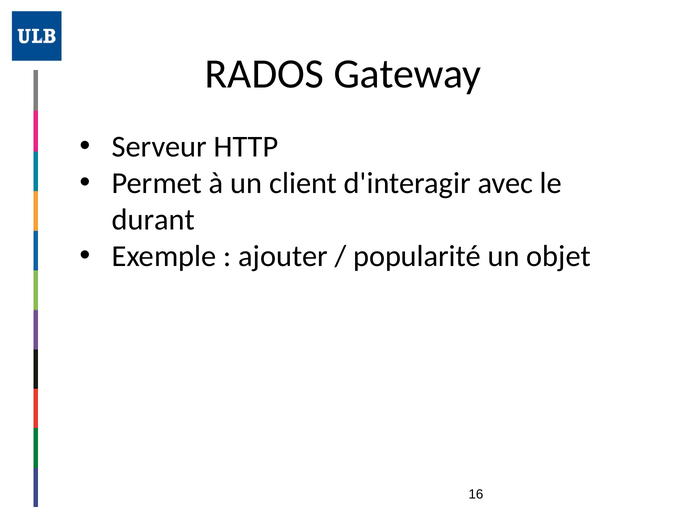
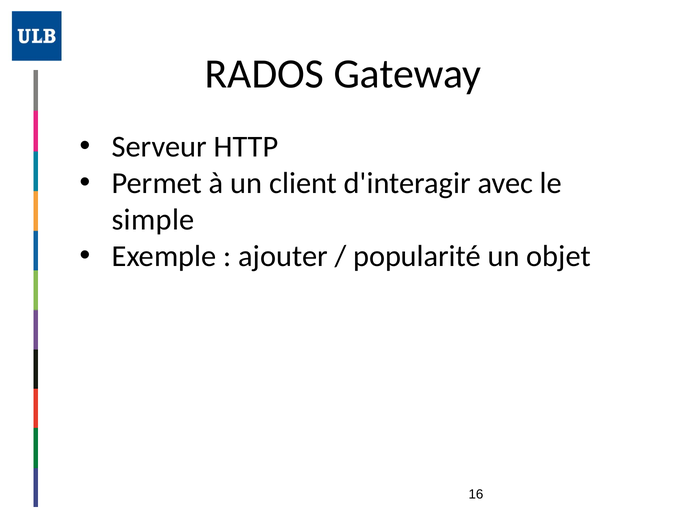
durant: durant -> simple
